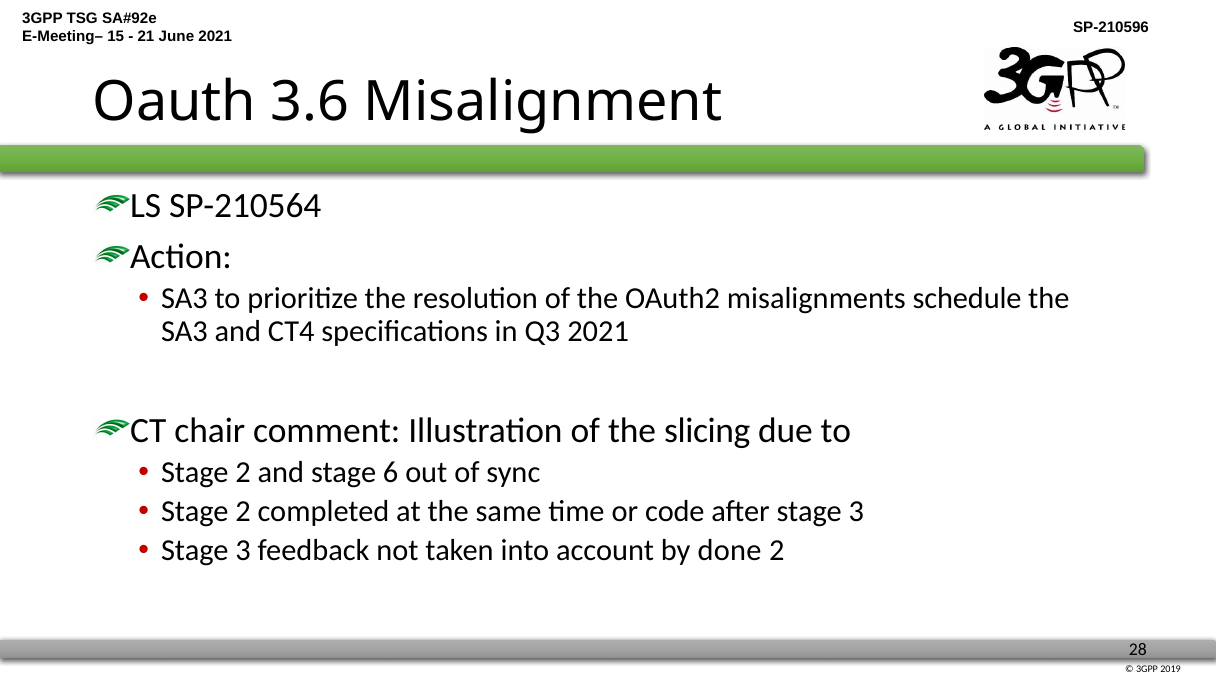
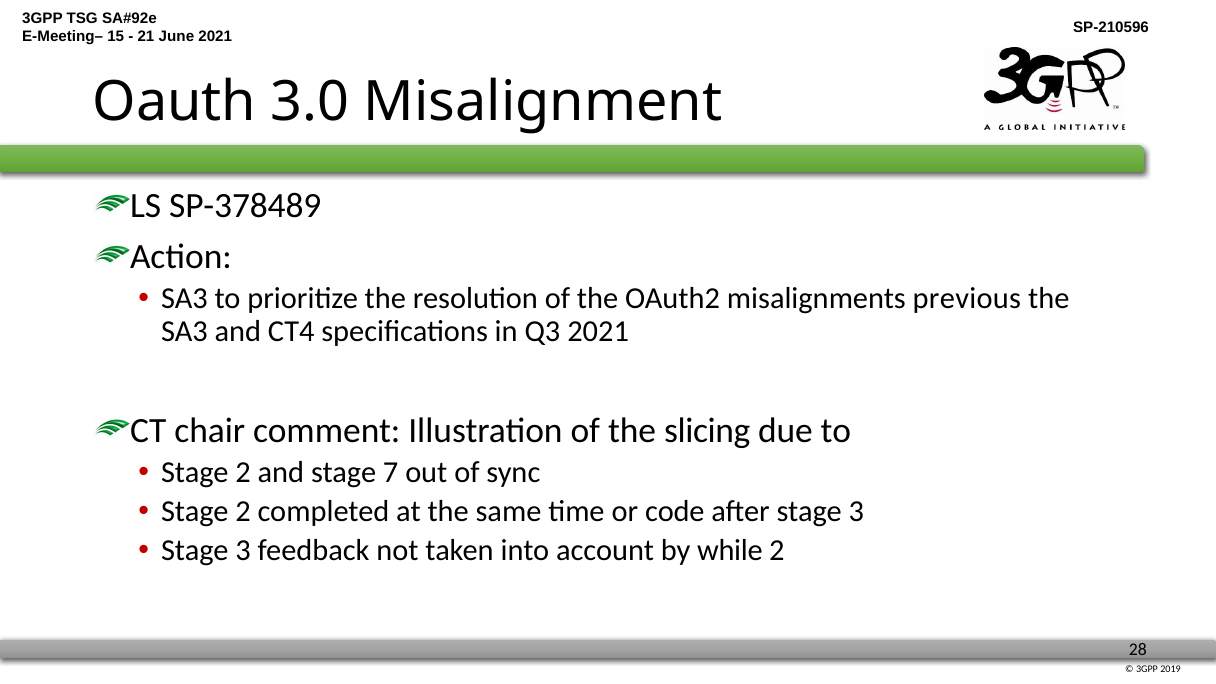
3.6: 3.6 -> 3.0
SP-210564: SP-210564 -> SP-378489
schedule: schedule -> previous
6: 6 -> 7
done: done -> while
